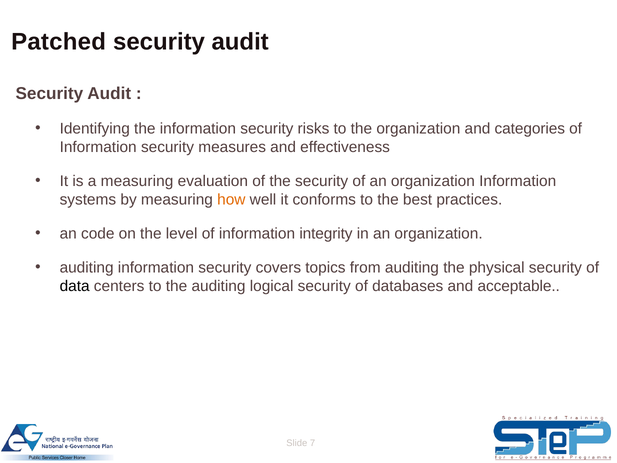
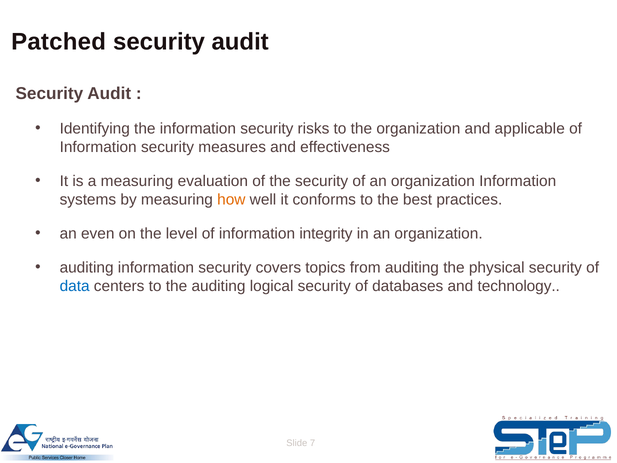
categories: categories -> applicable
code: code -> even
data colour: black -> blue
acceptable: acceptable -> technology
